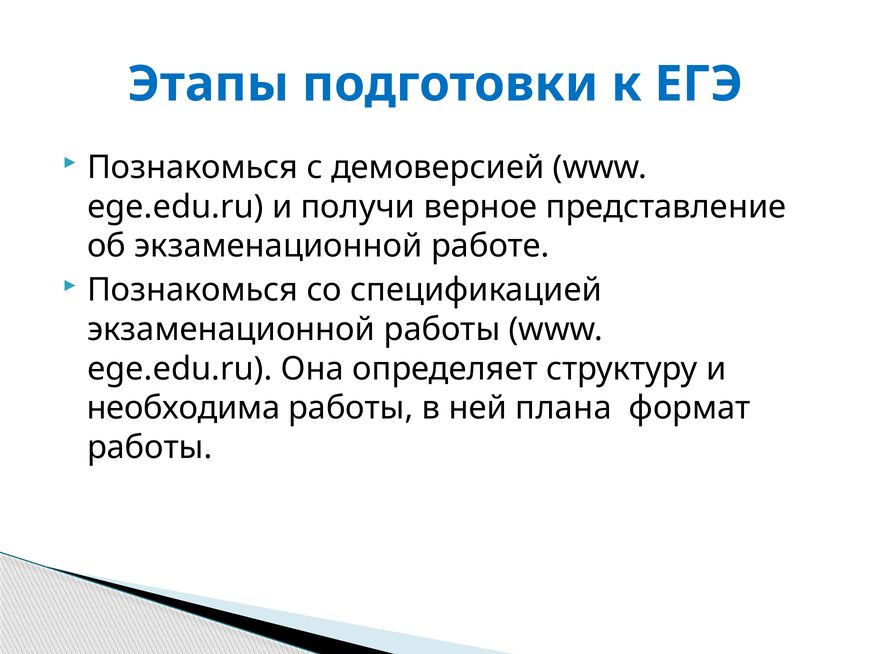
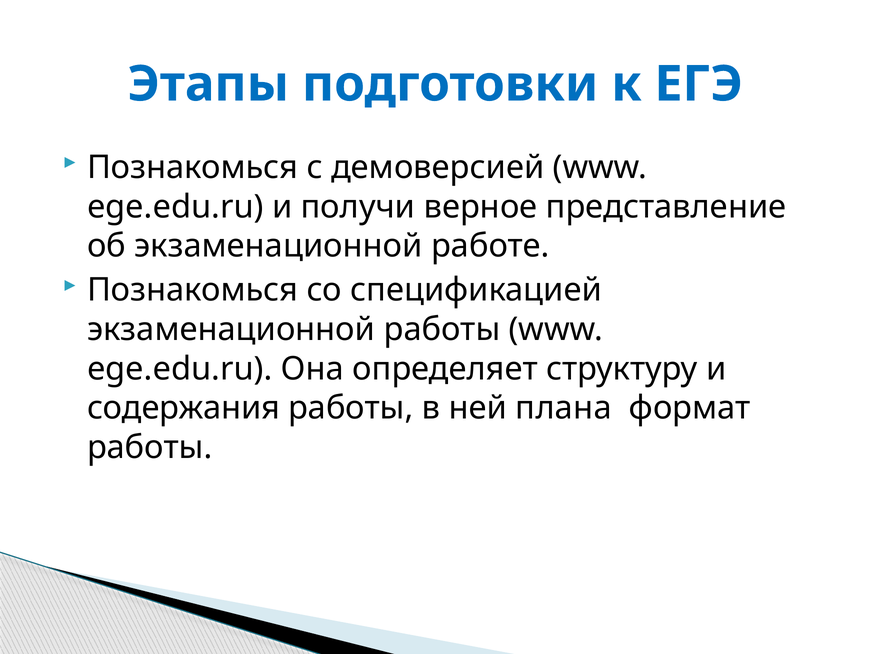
необходима: необходима -> содержания
